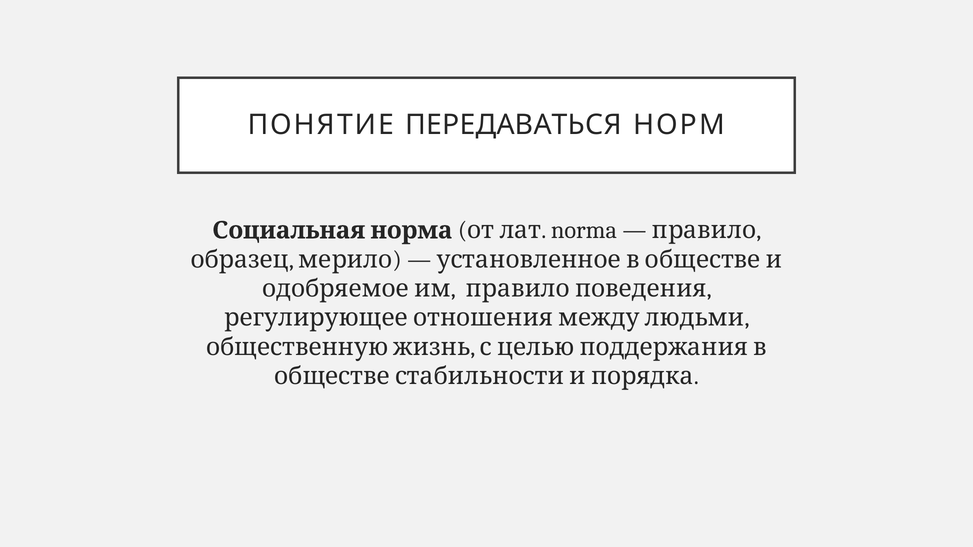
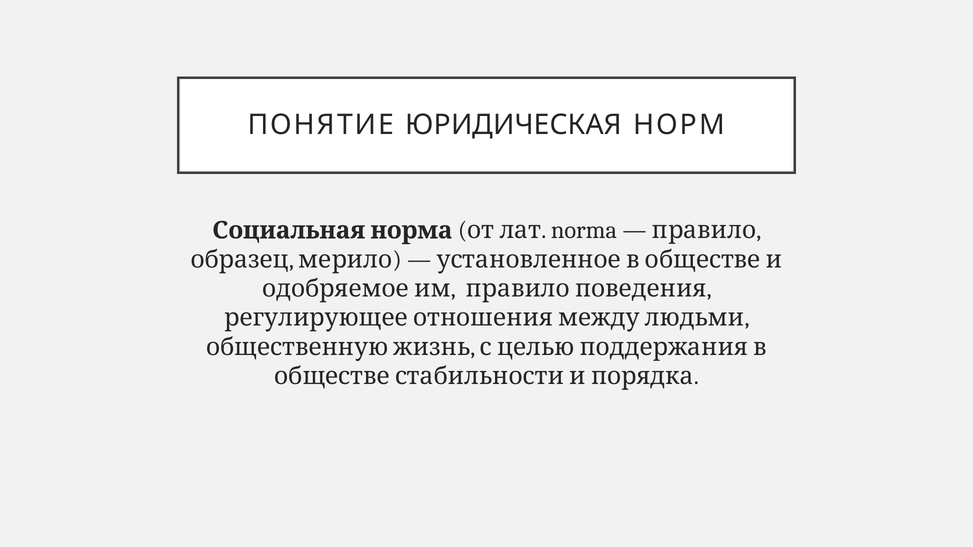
ПЕРЕДАВАТЬСЯ: ПЕРЕДАВАТЬСЯ -> ЮРИДИЧЕСКАЯ
